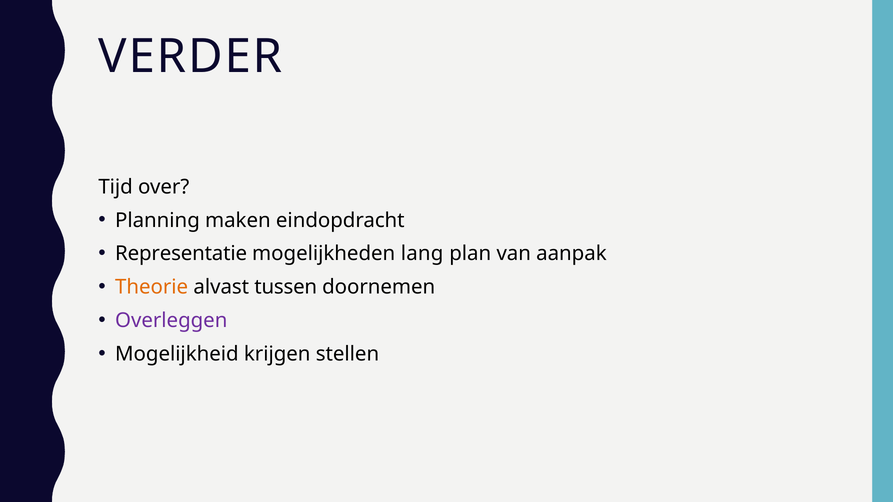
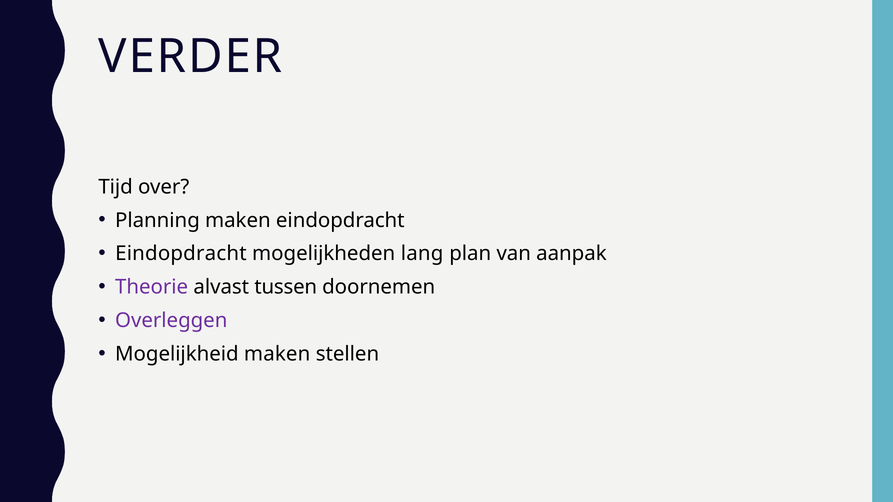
Representatie at (181, 254): Representatie -> Eindopdracht
Theorie colour: orange -> purple
Mogelijkheid krijgen: krijgen -> maken
